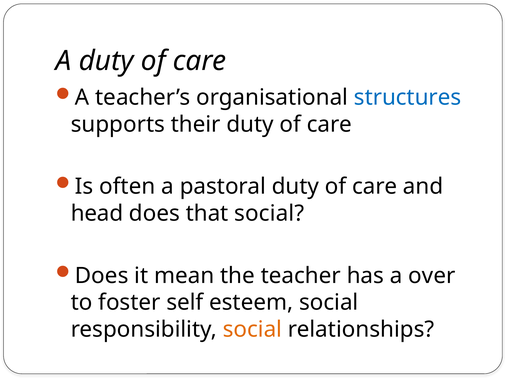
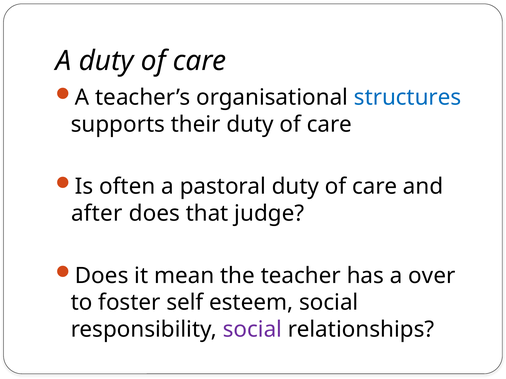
head: head -> after
that social: social -> judge
social at (252, 330) colour: orange -> purple
